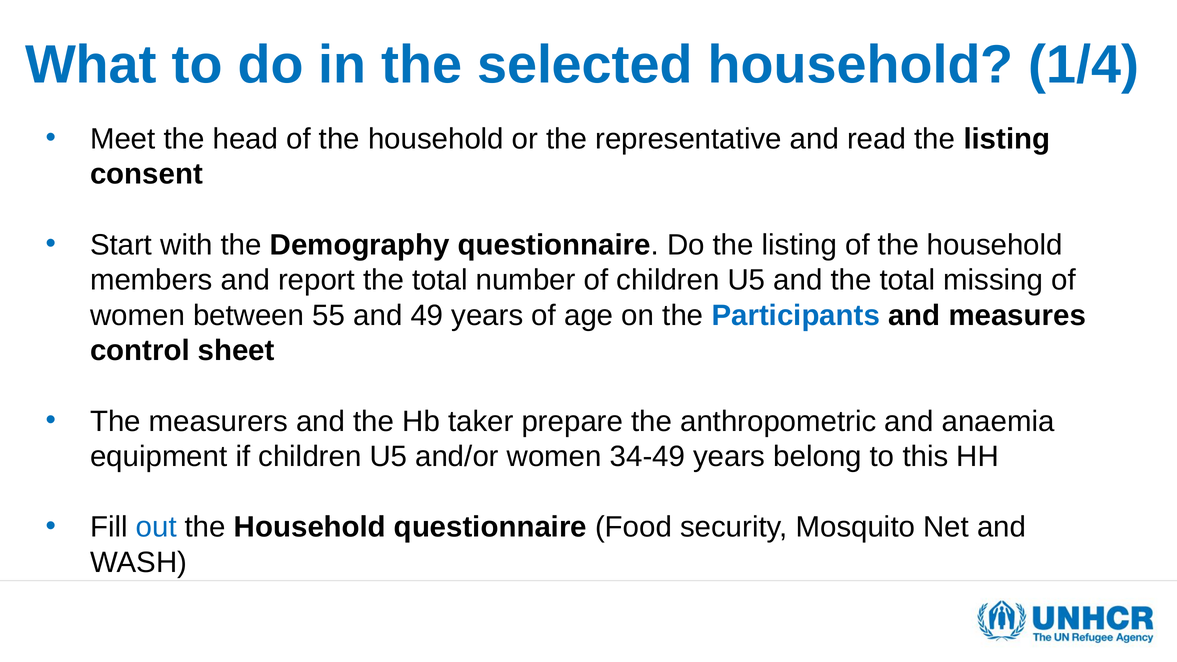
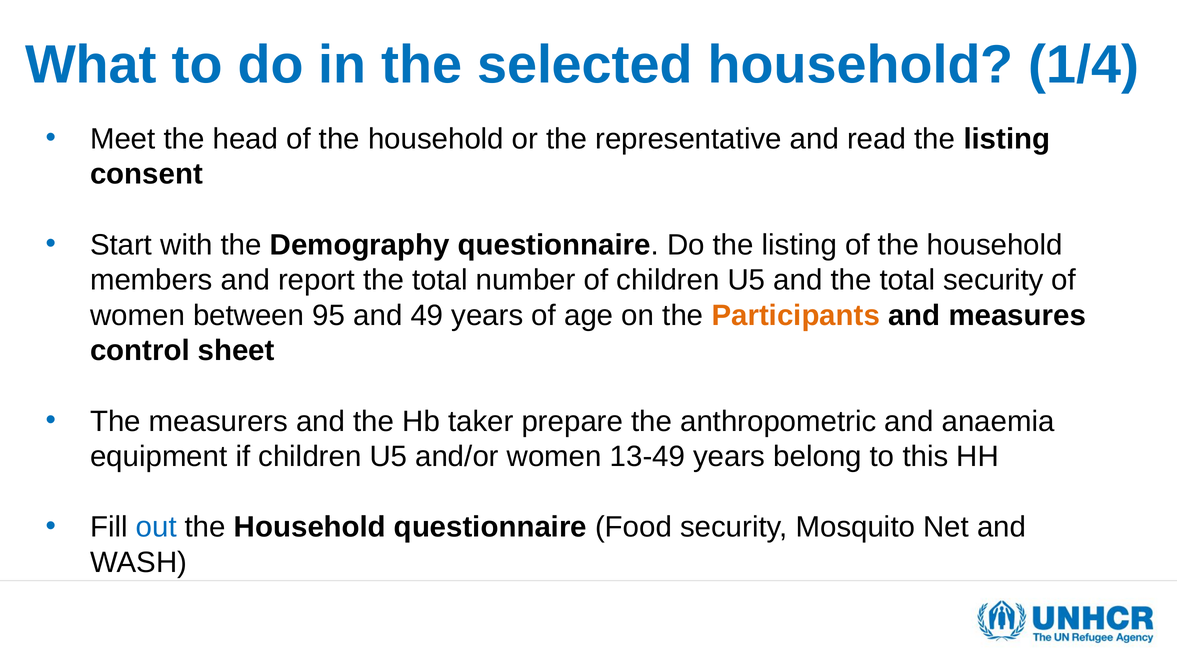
total missing: missing -> security
55: 55 -> 95
Participants colour: blue -> orange
34-49: 34-49 -> 13-49
